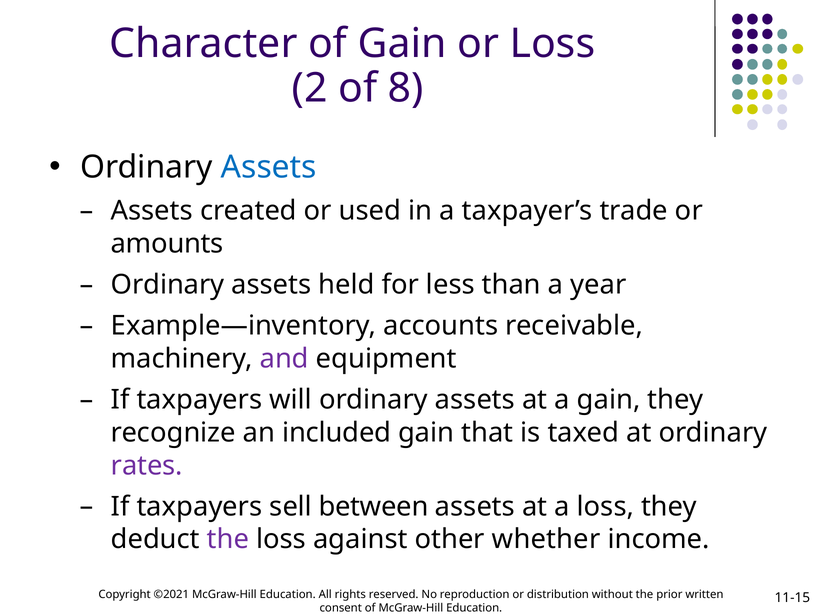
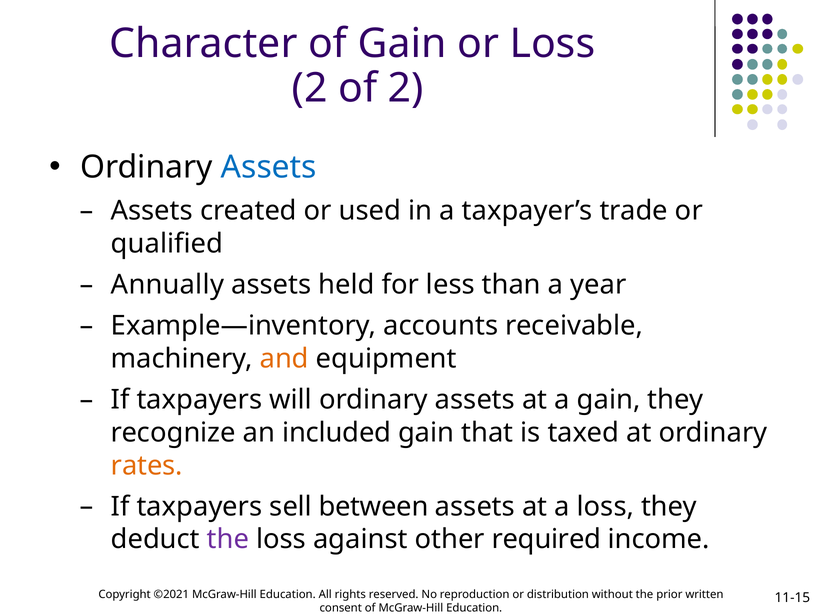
of 8: 8 -> 2
amounts: amounts -> qualified
Ordinary at (168, 285): Ordinary -> Annually
and colour: purple -> orange
rates colour: purple -> orange
whether: whether -> required
